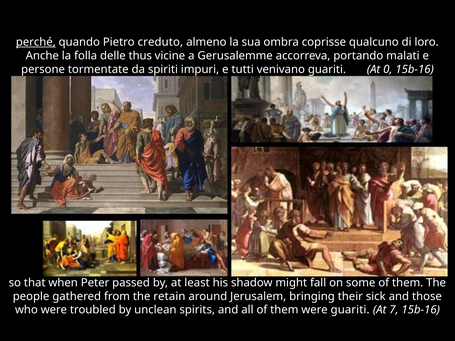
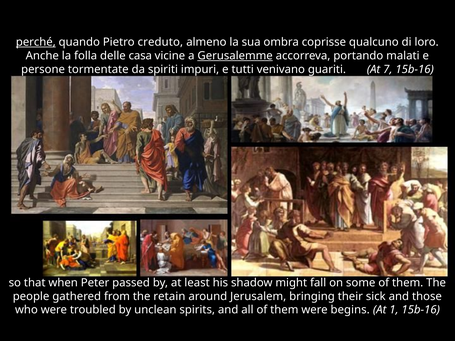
thus: thus -> casa
Gerusalemme underline: none -> present
0: 0 -> 7
were guariti: guariti -> begins
7: 7 -> 1
